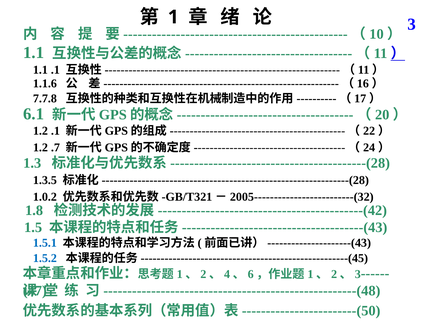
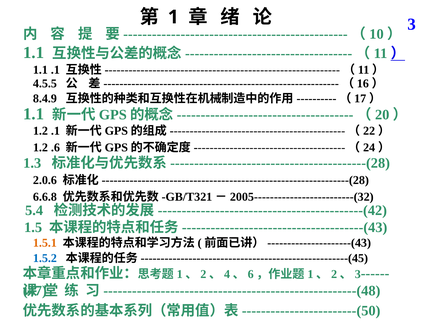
1.1.6: 1.1.6 -> 4.5.5
7.7.8: 7.7.8 -> 8.4.9
6.1 at (34, 114): 6.1 -> 1.1
.7: .7 -> .6
1.3.5: 1.3.5 -> 2.0.6
1.0.2: 1.0.2 -> 6.6.8
1.8: 1.8 -> 5.4
1.5.1 colour: blue -> orange
